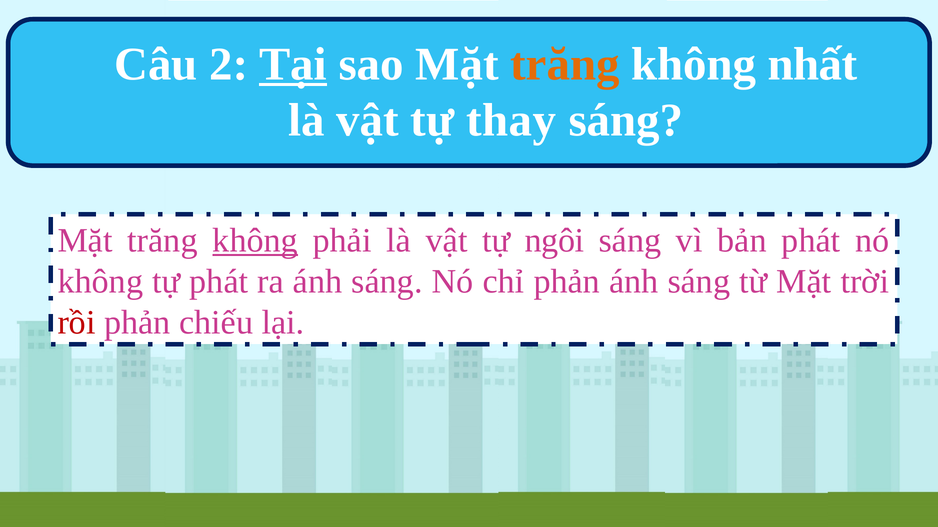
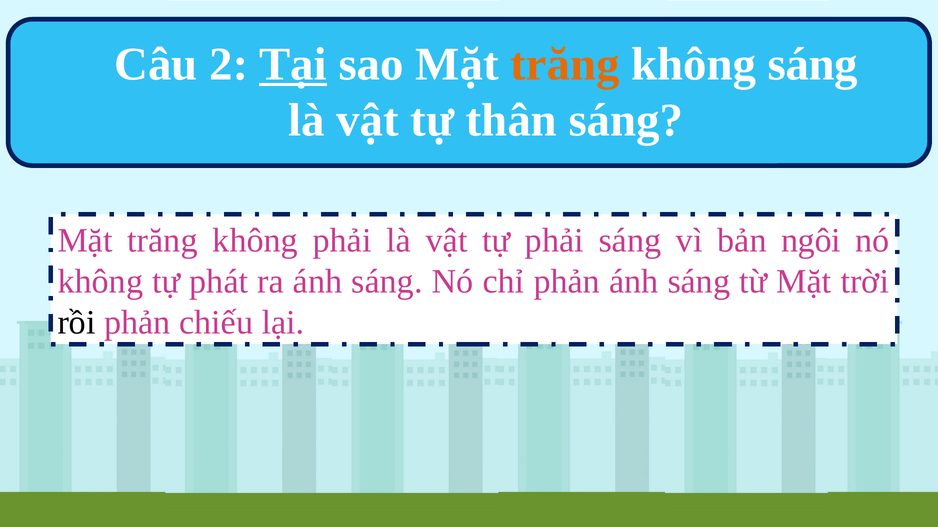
không nhất: nhất -> sáng
thay: thay -> thân
không at (255, 241) underline: present -> none
tự ngôi: ngôi -> phải
bản phát: phát -> ngôi
rồi colour: red -> black
